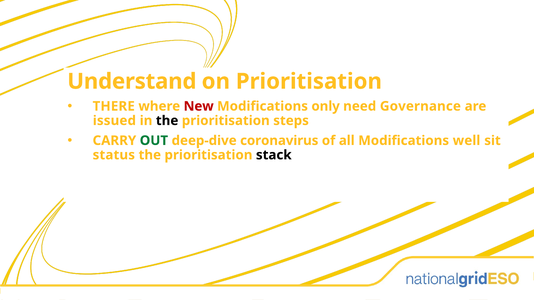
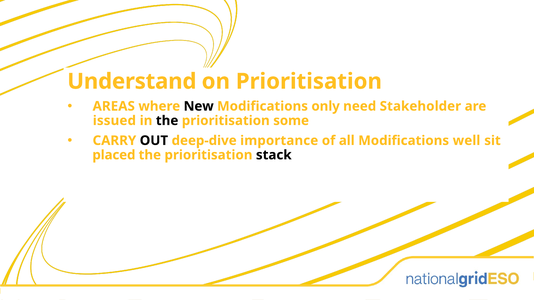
THERE: THERE -> AREAS
New colour: red -> black
Governance: Governance -> Stakeholder
steps: steps -> some
OUT colour: green -> black
coronavirus: coronavirus -> importance
status: status -> placed
